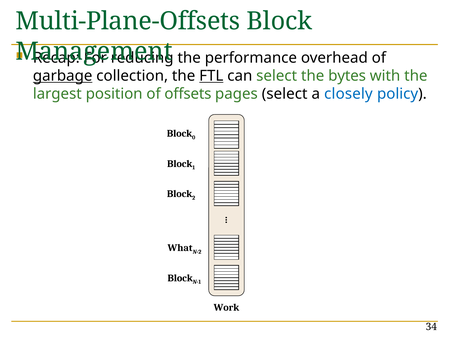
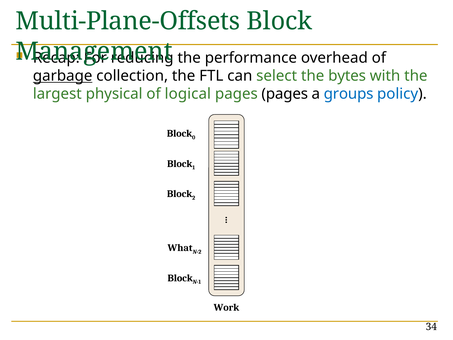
FTL underline: present -> none
position: position -> physical
offsets: offsets -> logical
pages select: select -> pages
closely: closely -> groups
